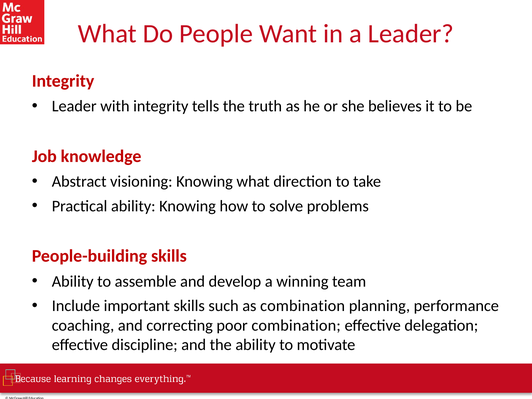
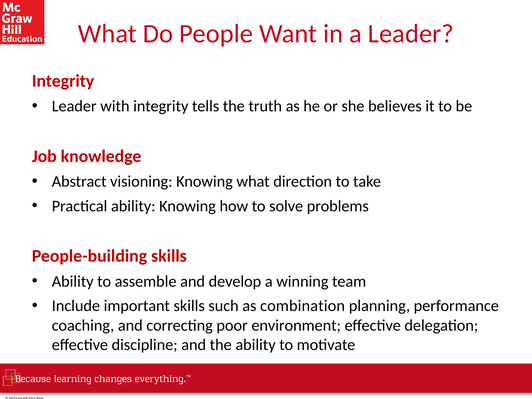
poor combination: combination -> environment
